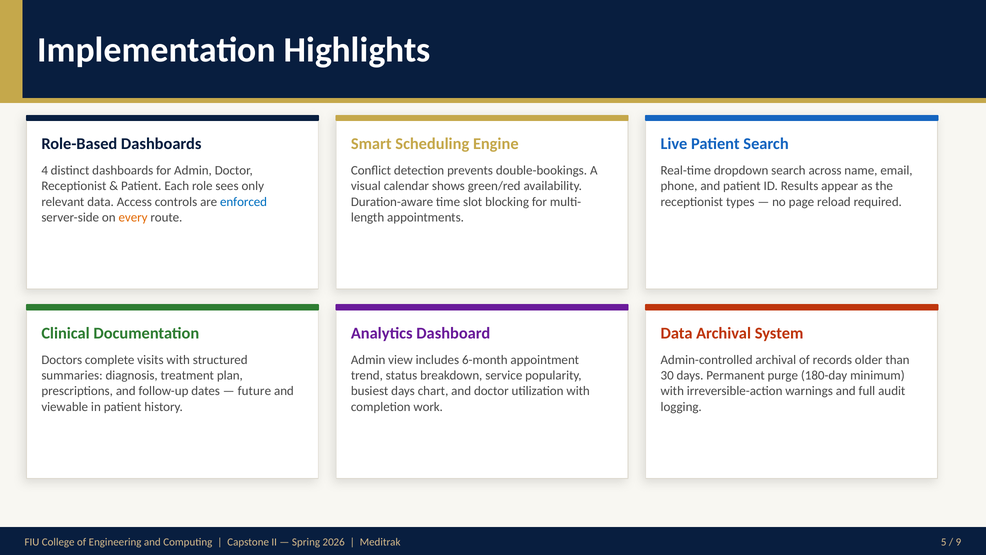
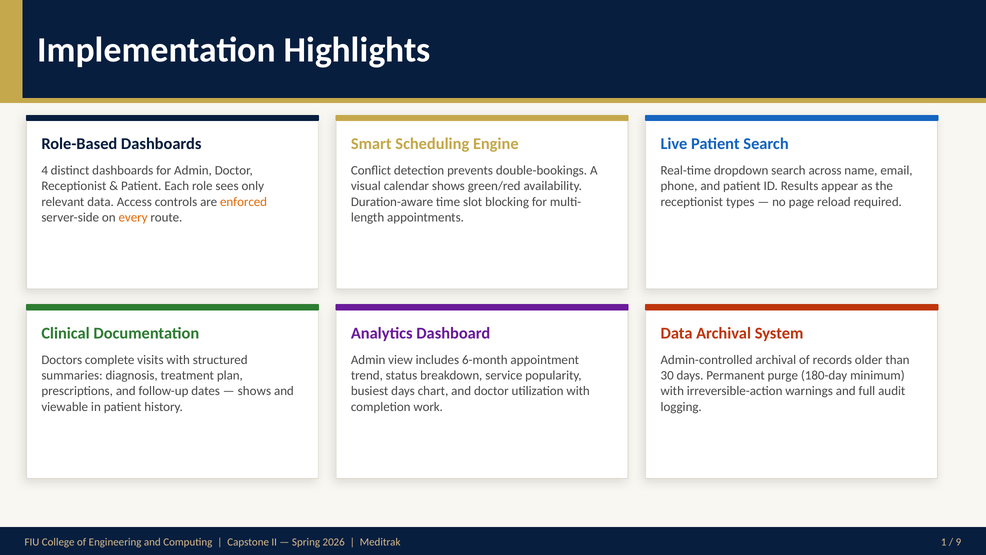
enforced colour: blue -> orange
future at (254, 391): future -> shows
5: 5 -> 1
